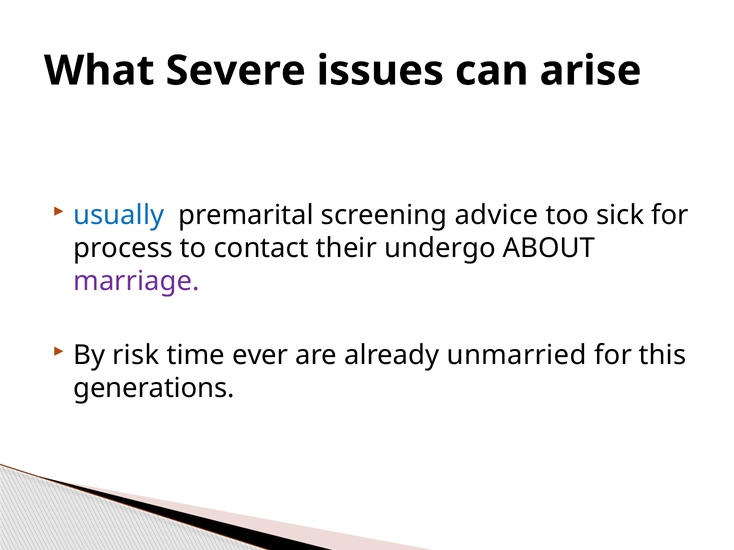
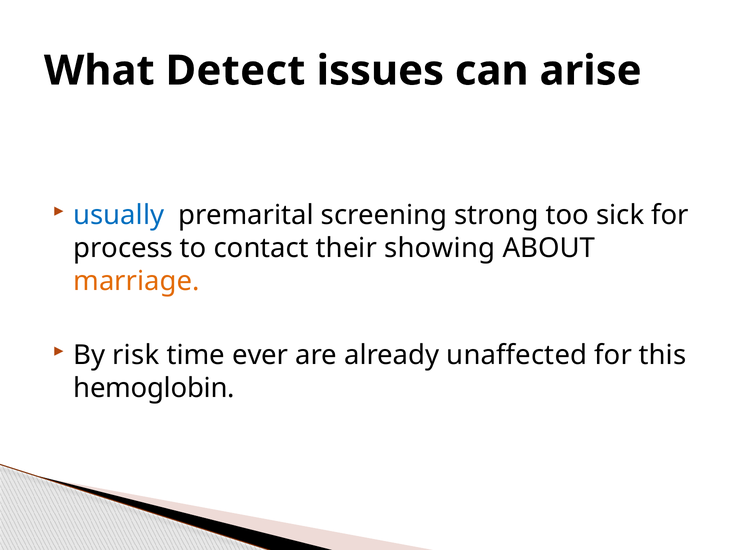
Severe: Severe -> Detect
advice: advice -> strong
undergo: undergo -> showing
marriage colour: purple -> orange
unmarried: unmarried -> unaffected
generations: generations -> hemoglobin
